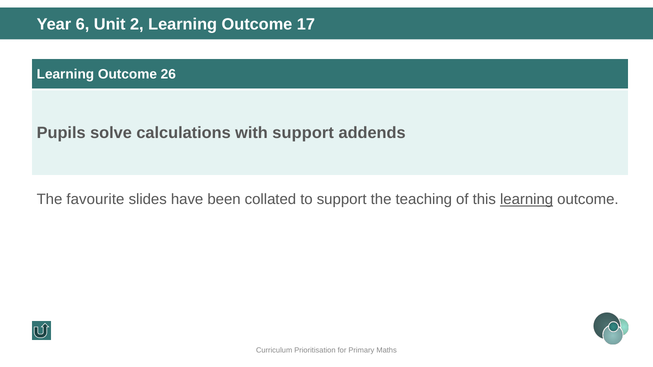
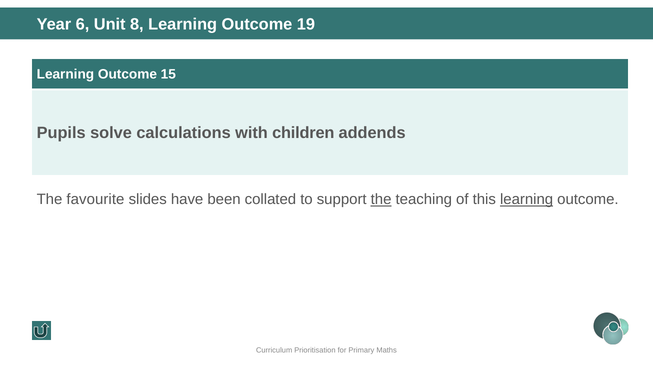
2: 2 -> 8
17: 17 -> 19
26: 26 -> 15
with support: support -> children
the at (381, 200) underline: none -> present
